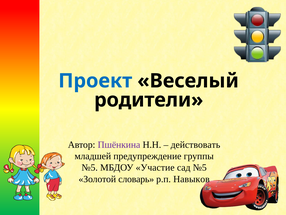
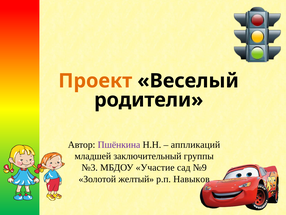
Проект colour: blue -> orange
действовать: действовать -> аппликаций
предупреждение: предупреждение -> заключительный
№5 at (90, 167): №5 -> №3
сад №5: №5 -> №9
словарь: словарь -> желтый
